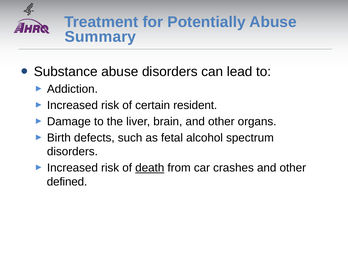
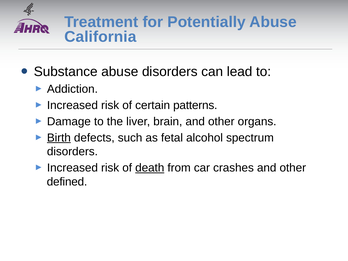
Summary: Summary -> California
resident: resident -> patterns
Birth underline: none -> present
